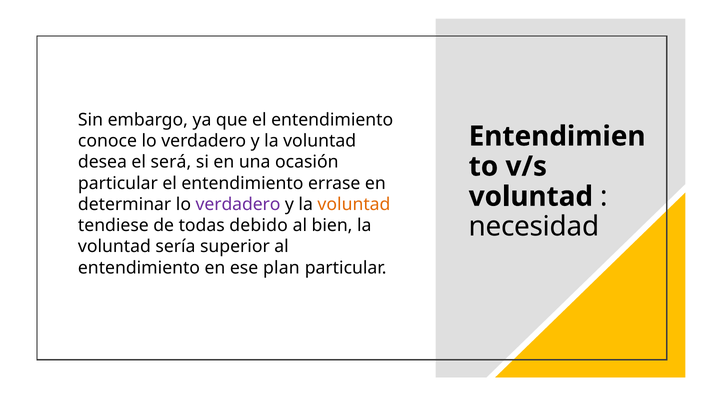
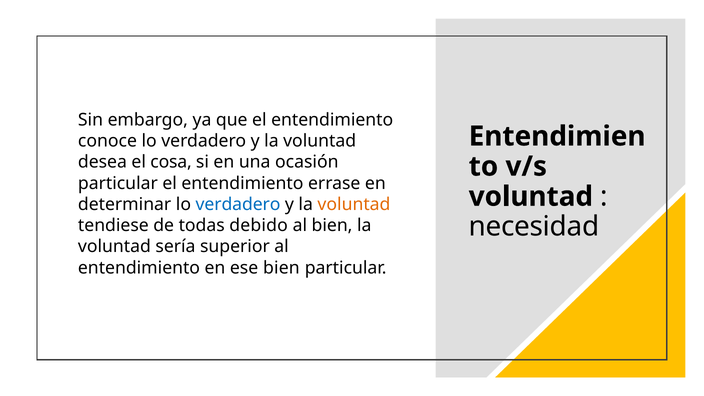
será: será -> cosa
verdadero at (238, 204) colour: purple -> blue
ese plan: plan -> bien
